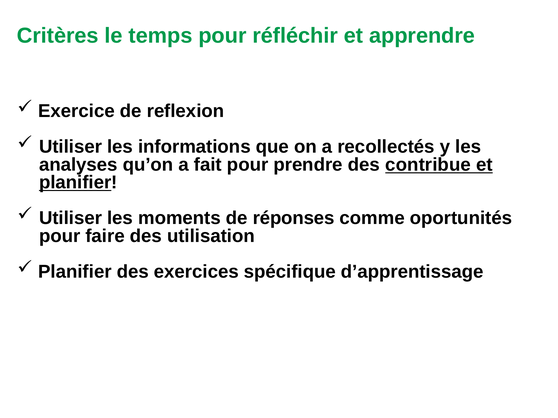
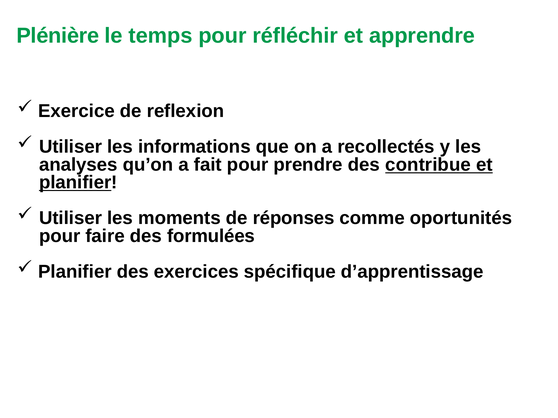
Critères: Critères -> Plénière
utilisation: utilisation -> formulées
